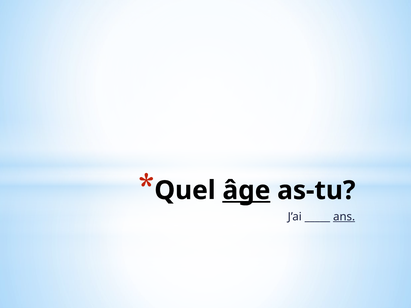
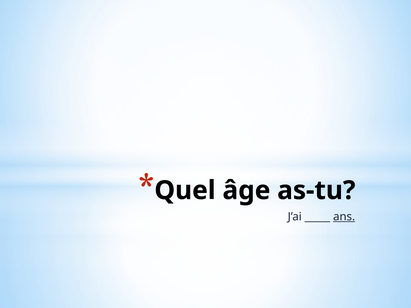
âge underline: present -> none
